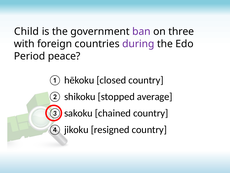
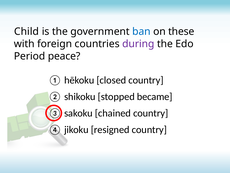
ban colour: purple -> blue
three: three -> these
average: average -> became
